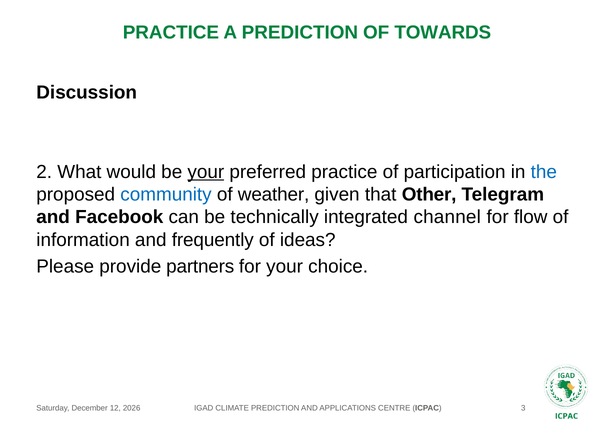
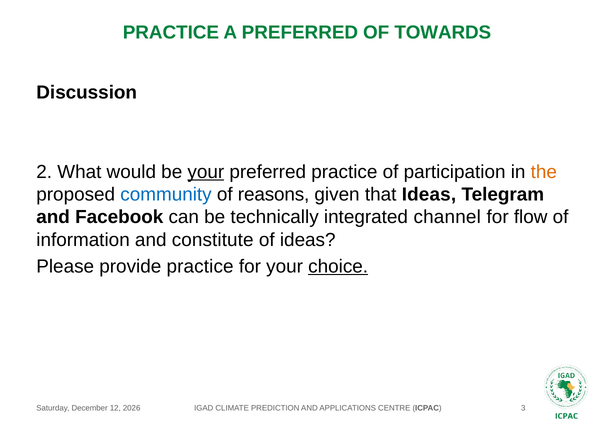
A PREDICTION: PREDICTION -> PREFERRED
the colour: blue -> orange
weather: weather -> reasons
that Other: Other -> Ideas
frequently: frequently -> constitute
provide partners: partners -> practice
choice underline: none -> present
